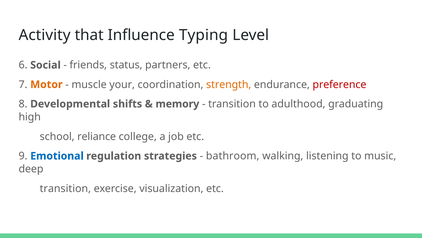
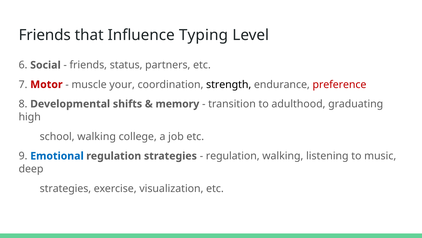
Activity at (45, 35): Activity -> Friends
Motor colour: orange -> red
strength colour: orange -> black
school reliance: reliance -> walking
bathroom at (233, 156): bathroom -> regulation
transition at (65, 188): transition -> strategies
